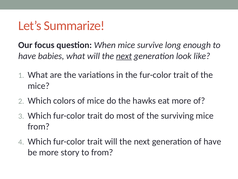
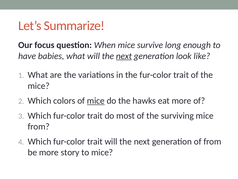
mice at (96, 100) underline: none -> present
of have: have -> from
to from: from -> mice
